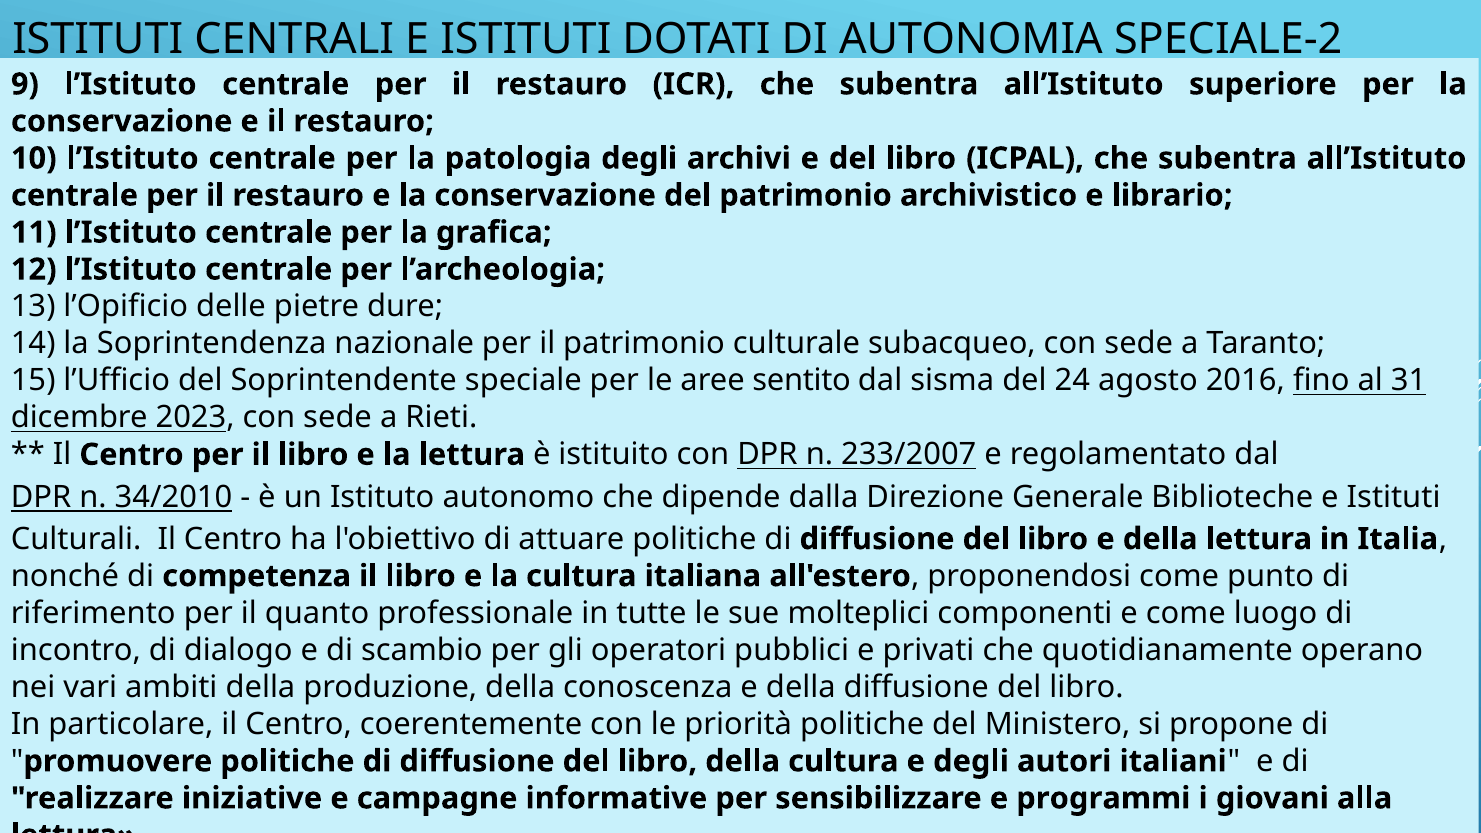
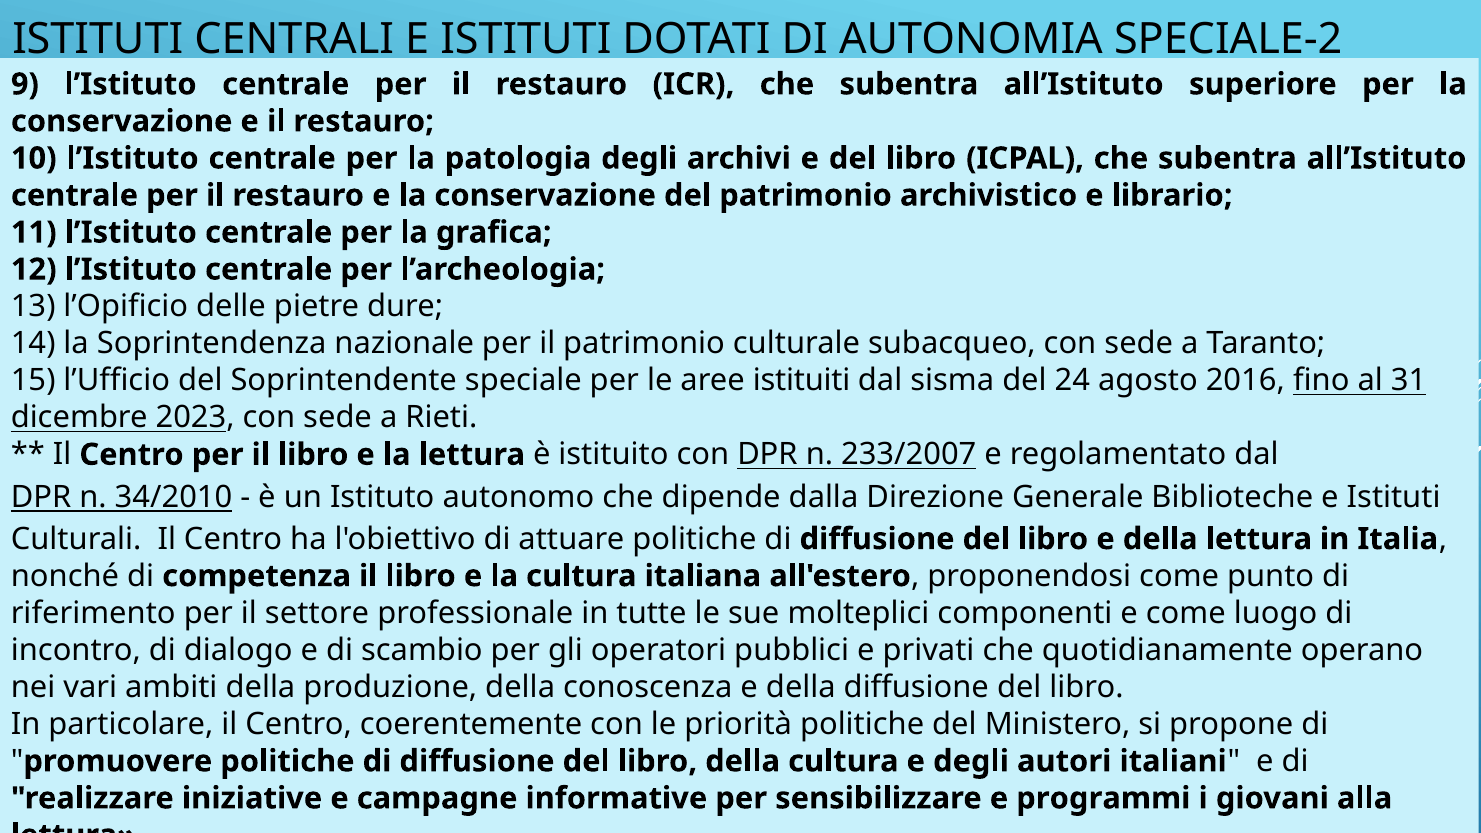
sentito: sentito -> istituiti
quanto: quanto -> settore
